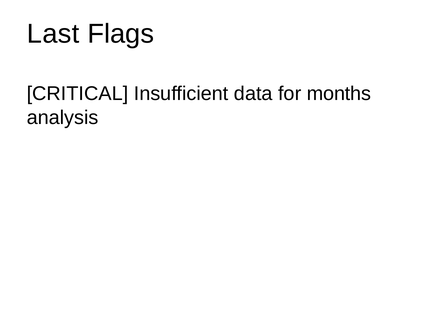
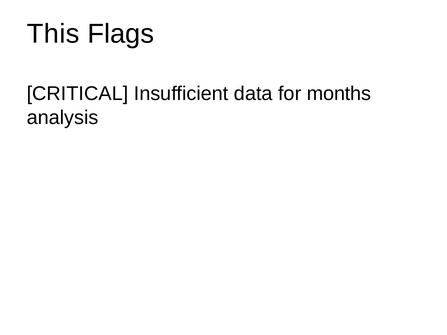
Last: Last -> This
